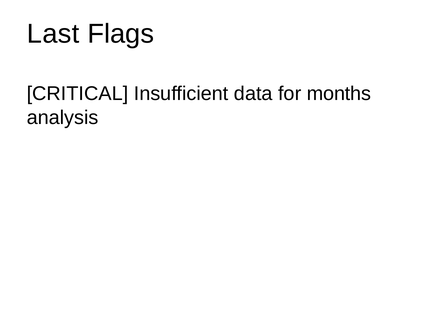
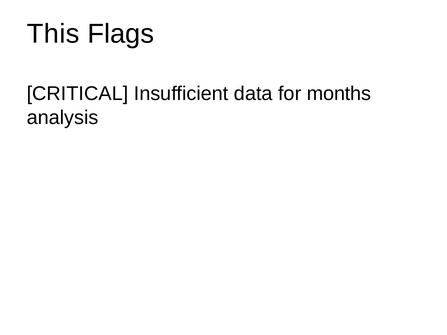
Last: Last -> This
